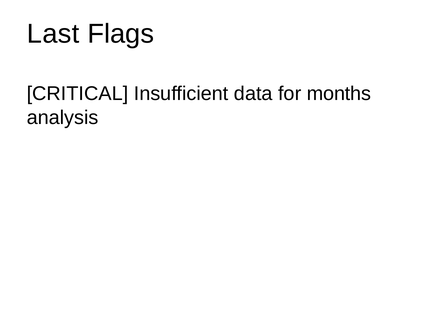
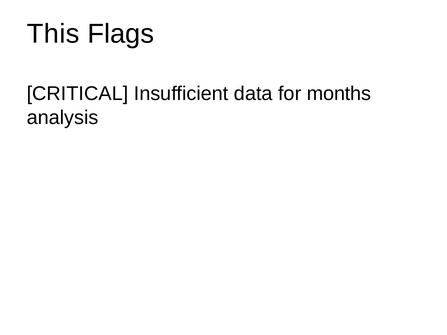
Last: Last -> This
